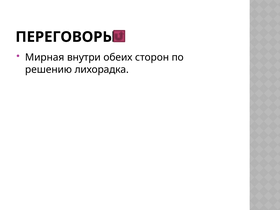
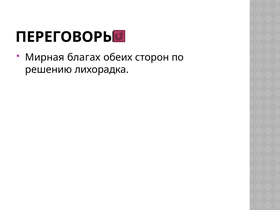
внутри: внутри -> благах
